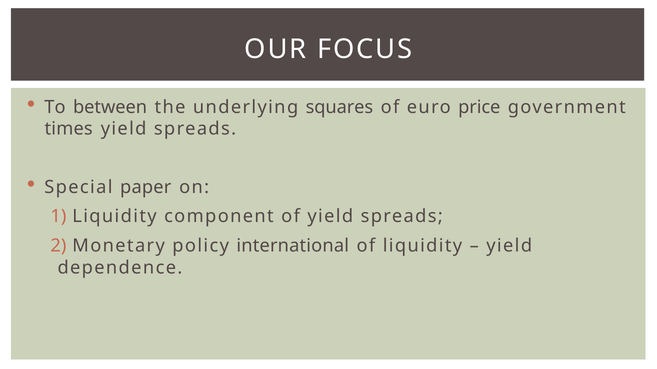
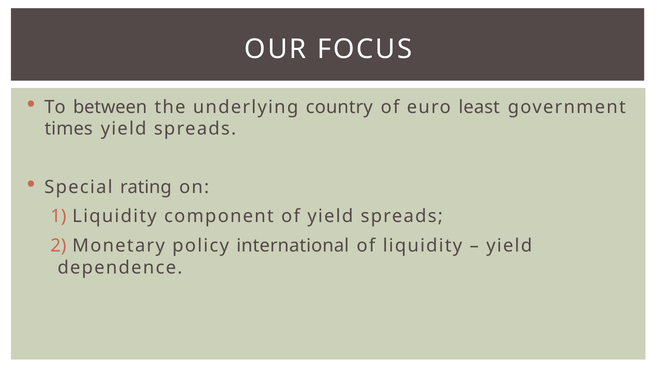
squares: squares -> country
price: price -> least
paper: paper -> rating
